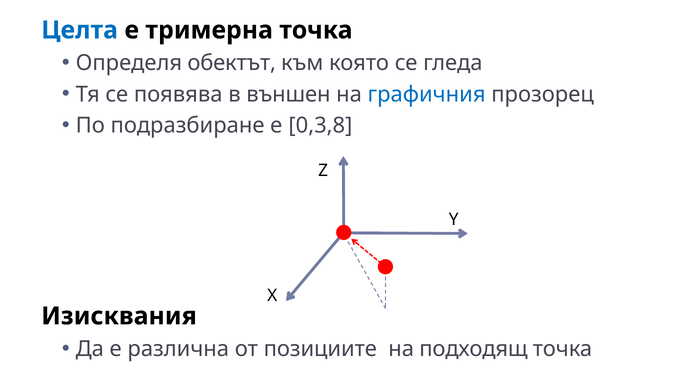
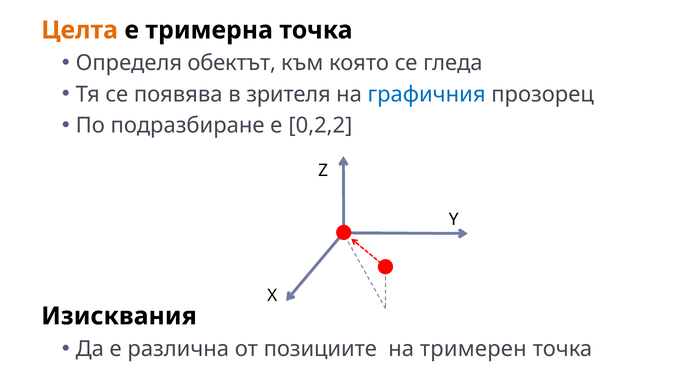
Целта colour: blue -> orange
външен: външен -> зрителя
0,3,8: 0,3,8 -> 0,2,2
подходящ: подходящ -> тримерен
